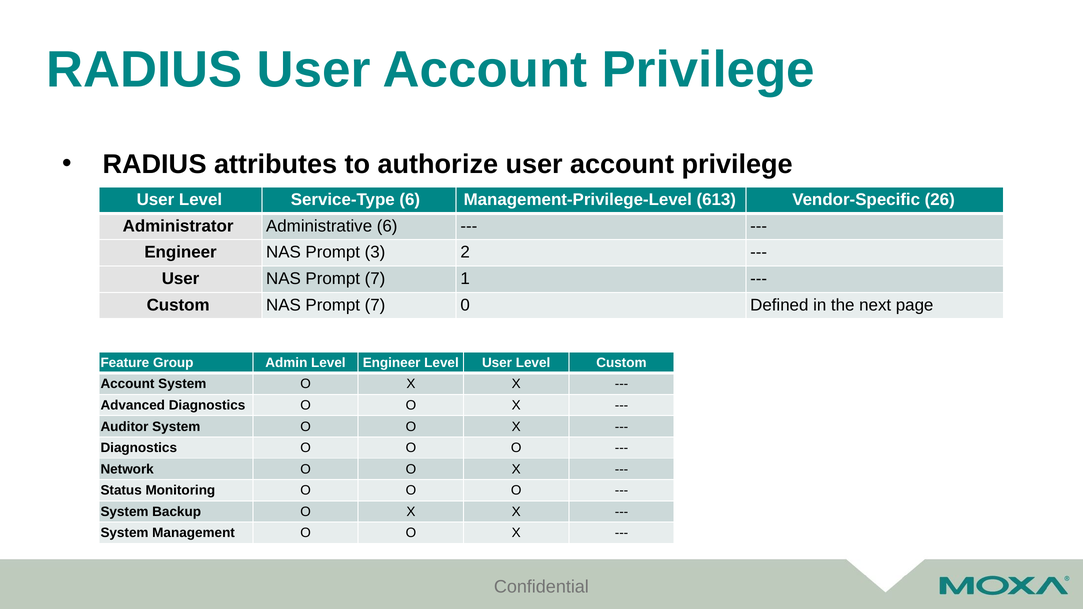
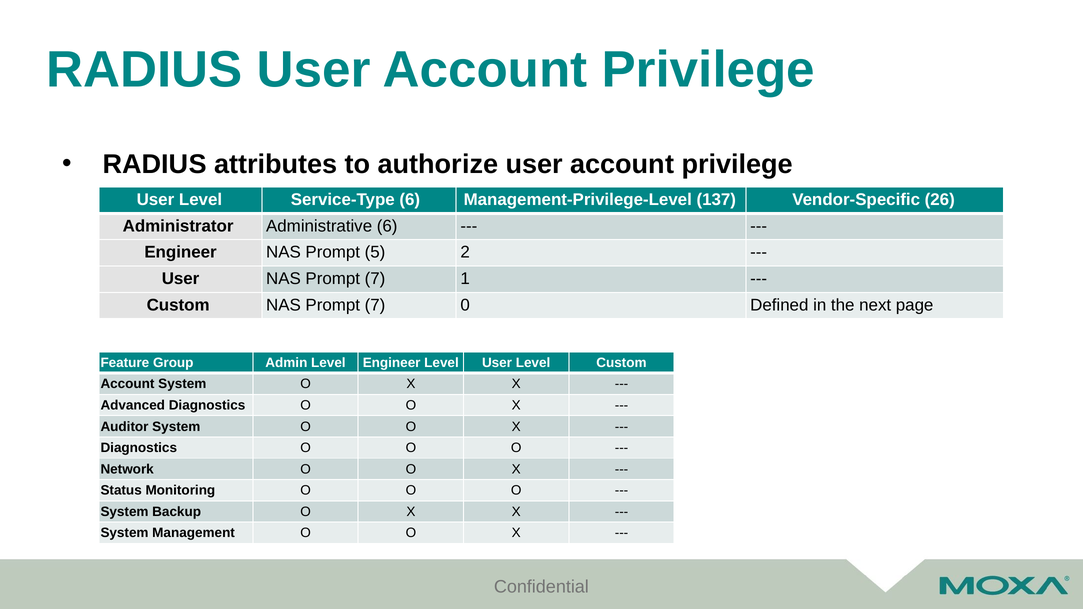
613: 613 -> 137
3: 3 -> 5
